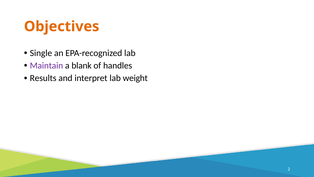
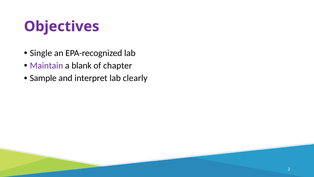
Objectives colour: orange -> purple
handles: handles -> chapter
Results: Results -> Sample
weight: weight -> clearly
